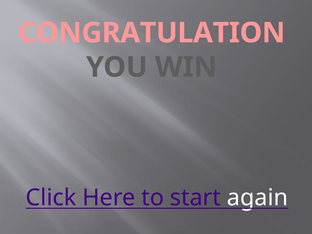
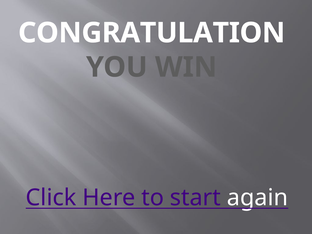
CONGRATULATION colour: pink -> white
